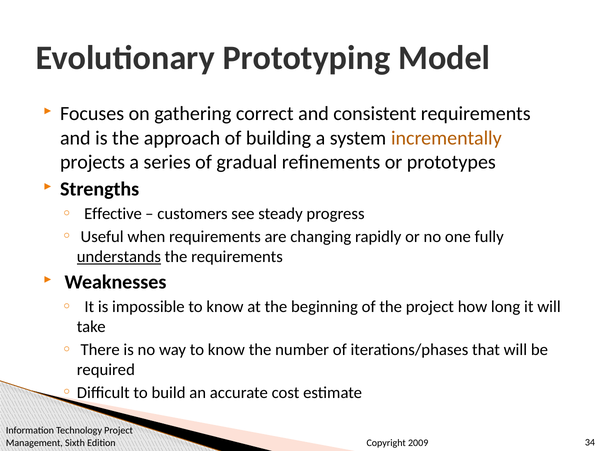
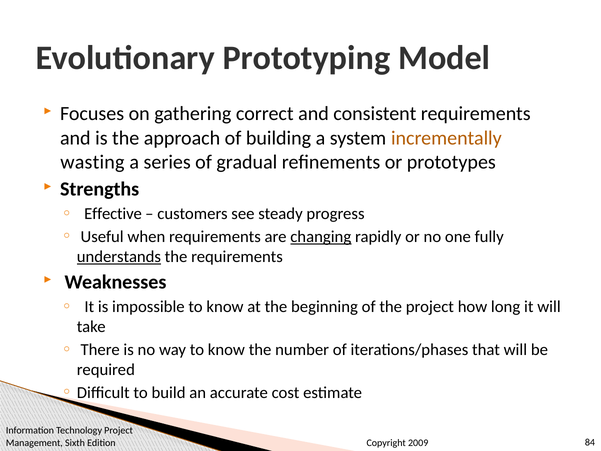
projects: projects -> wasting
changing underline: none -> present
34: 34 -> 84
